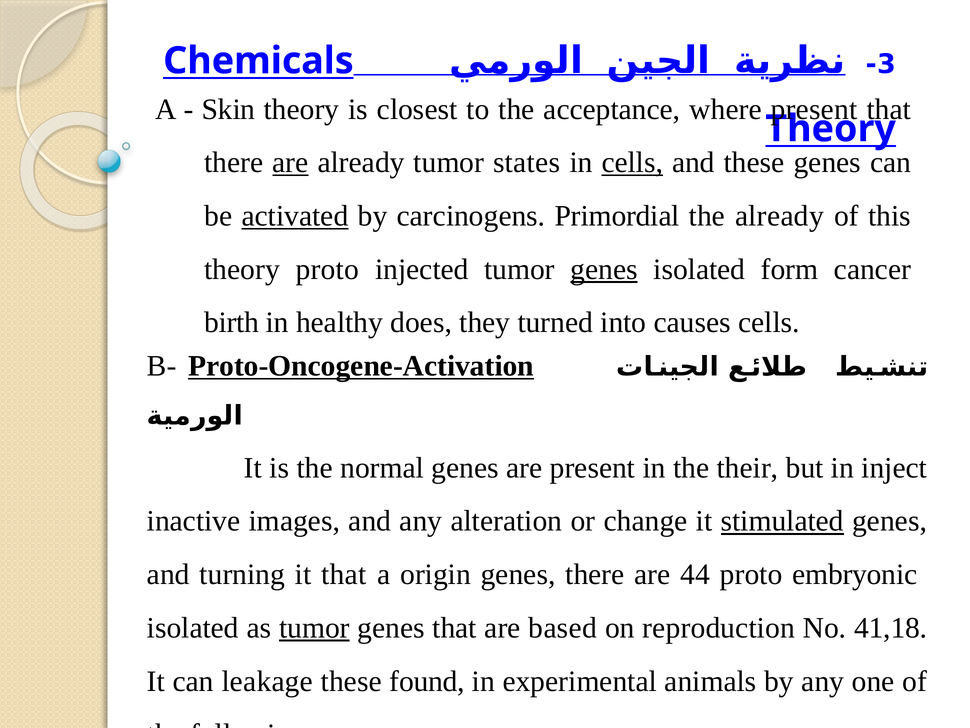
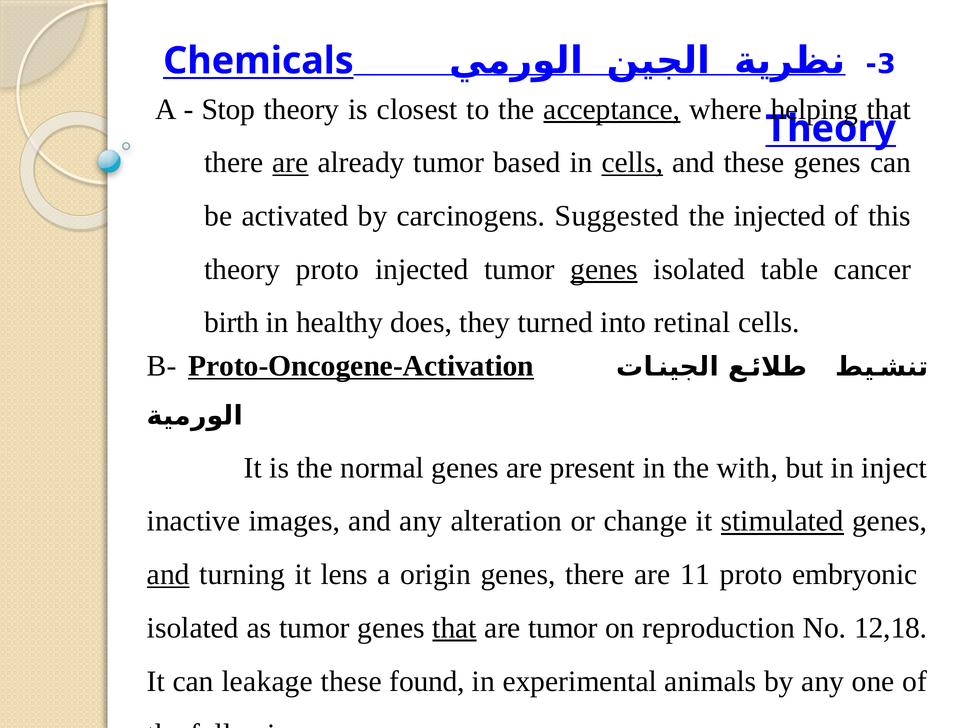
Skin: Skin -> Stop
acceptance underline: none -> present
where present: present -> helping
states: states -> based
activated underline: present -> none
Primordial: Primordial -> Suggested
the already: already -> injected
form: form -> table
causes: causes -> retinal
their: their -> with
and at (168, 574) underline: none -> present
it that: that -> lens
44: 44 -> 11
tumor at (314, 627) underline: present -> none
that at (455, 627) underline: none -> present
are based: based -> tumor
41,18: 41,18 -> 12,18
